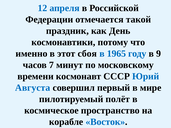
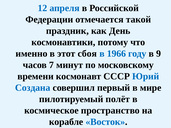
1965: 1965 -> 1966
Августа: Августа -> Создана
